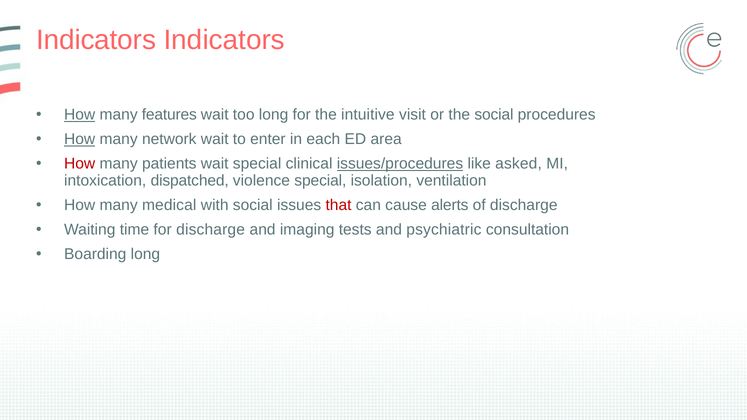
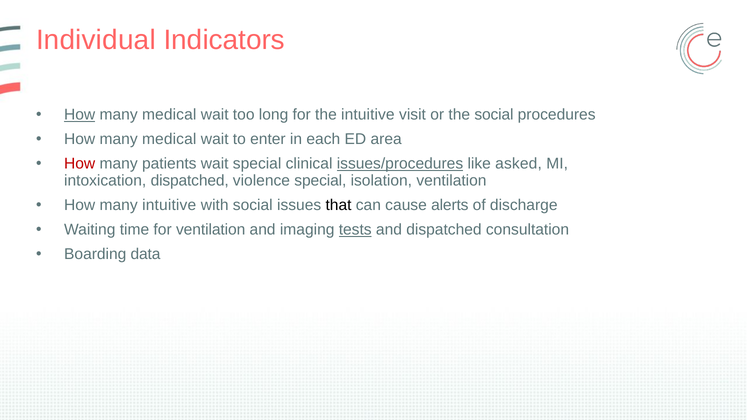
Indicators at (96, 40): Indicators -> Individual
features at (169, 115): features -> medical
How at (80, 139) underline: present -> none
network at (169, 139): network -> medical
many medical: medical -> intuitive
that colour: red -> black
for discharge: discharge -> ventilation
tests underline: none -> present
and psychiatric: psychiatric -> dispatched
Boarding long: long -> data
